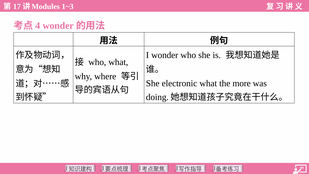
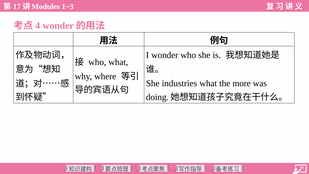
electronic: electronic -> industries
